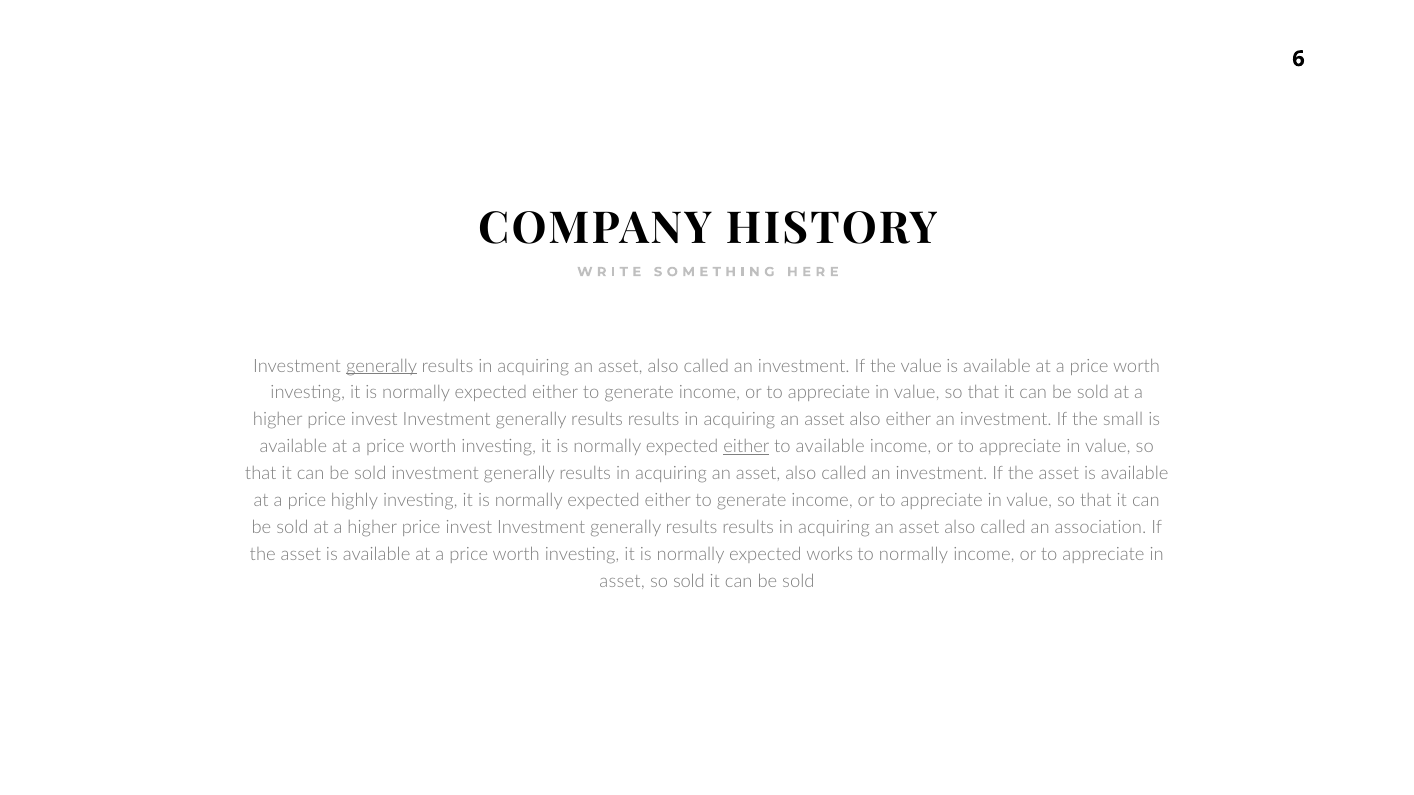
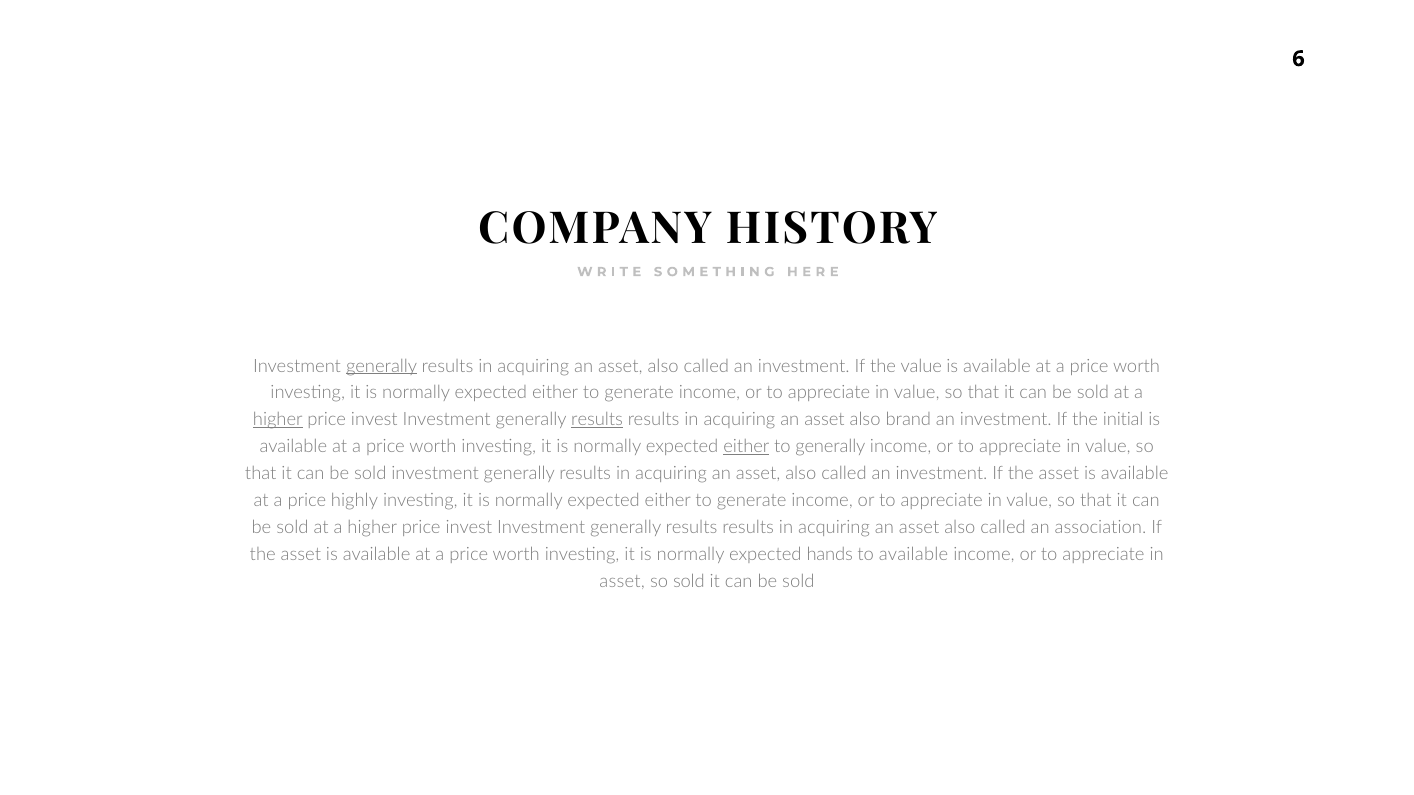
higher at (278, 420) underline: none -> present
results at (597, 420) underline: none -> present
also either: either -> brand
small: small -> initial
to available: available -> generally
works: works -> hands
to normally: normally -> available
